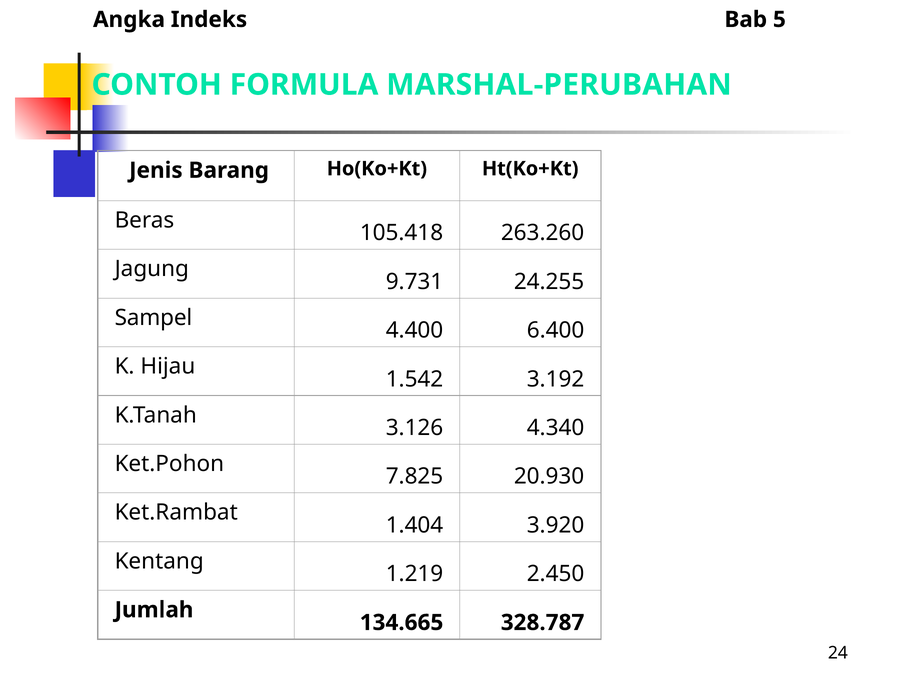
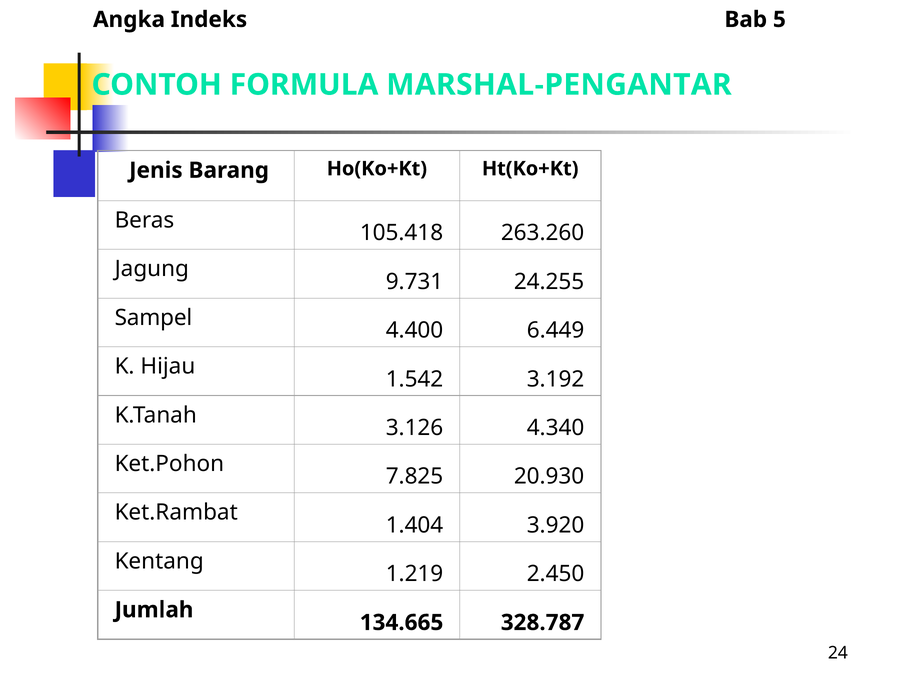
MARSHAL-PERUBAHAN: MARSHAL-PERUBAHAN -> MARSHAL-PENGANTAR
6.400: 6.400 -> 6.449
